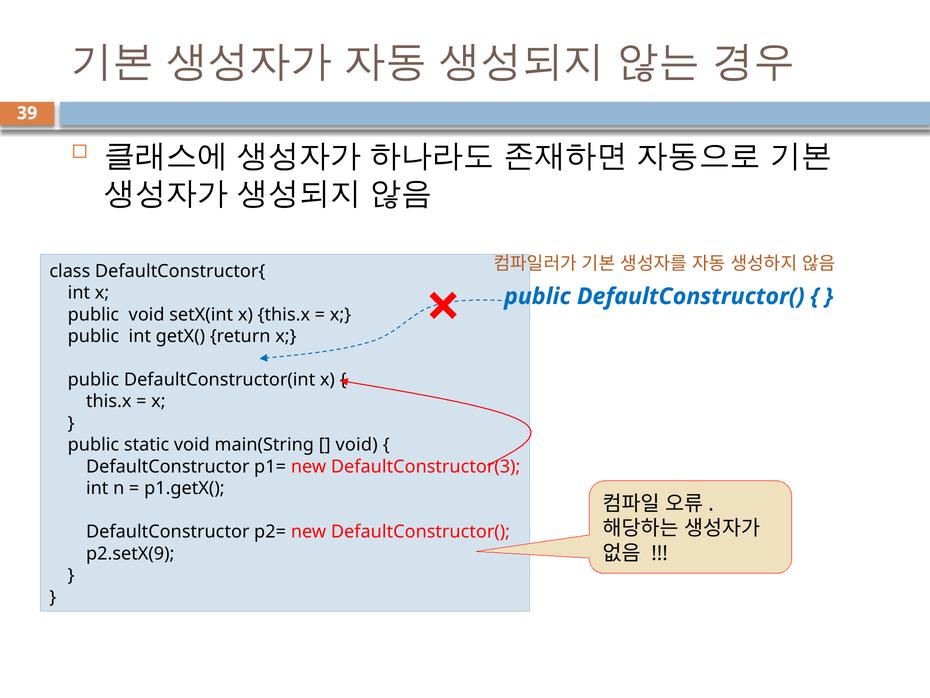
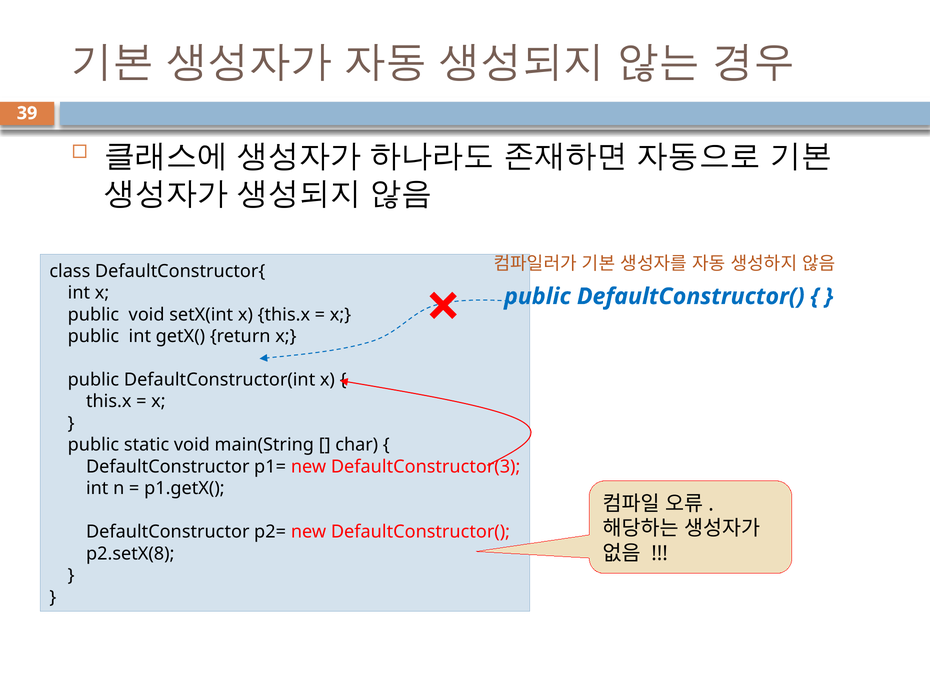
void at (357, 445): void -> char
p2.setX(9: p2.setX(9 -> p2.setX(8
